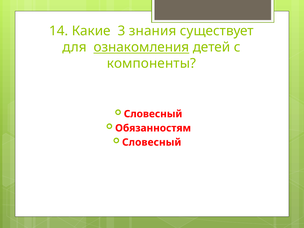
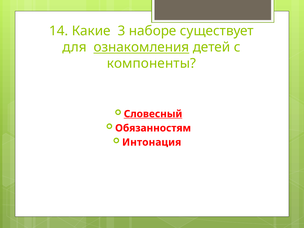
знания: знания -> наборе
Словесный at (153, 114) underline: none -> present
Словесный at (152, 142): Словесный -> Интонация
